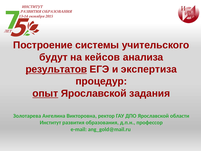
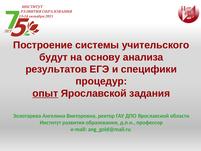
кейсов: кейсов -> основу
результатов underline: present -> none
экспертиза: экспертиза -> специфики
